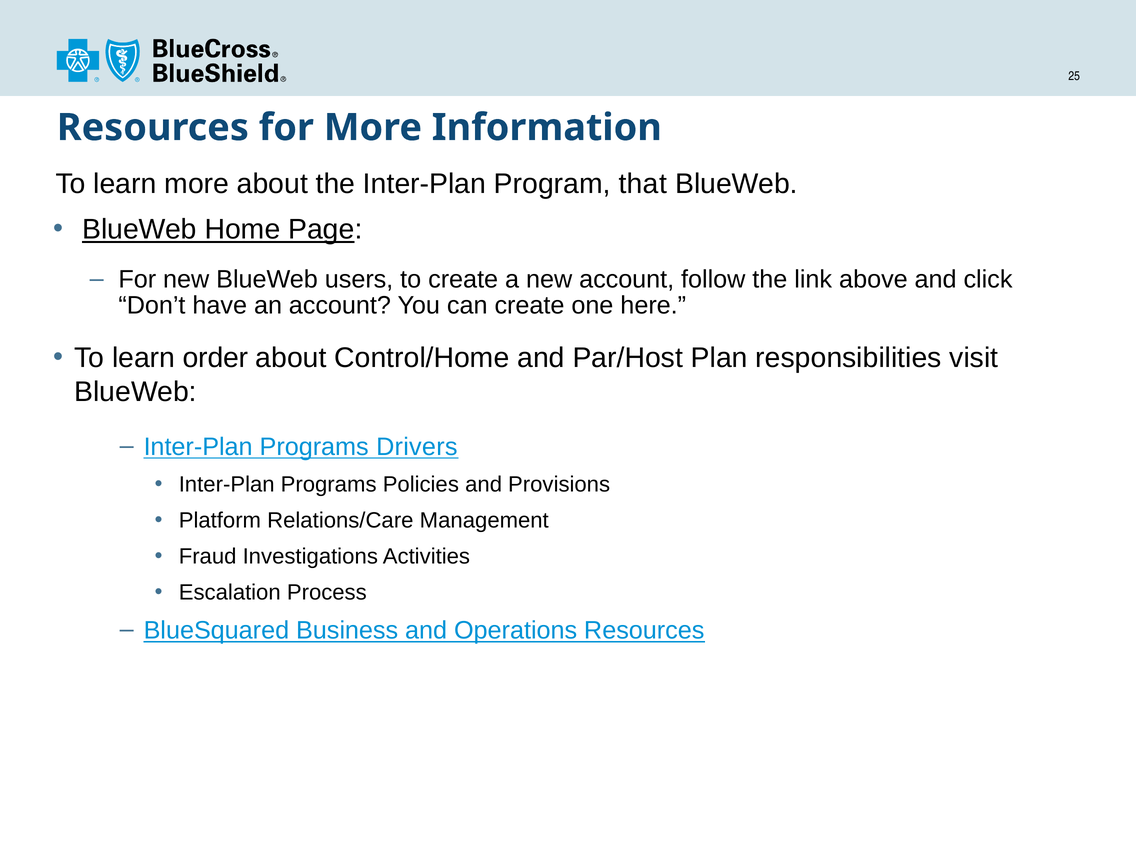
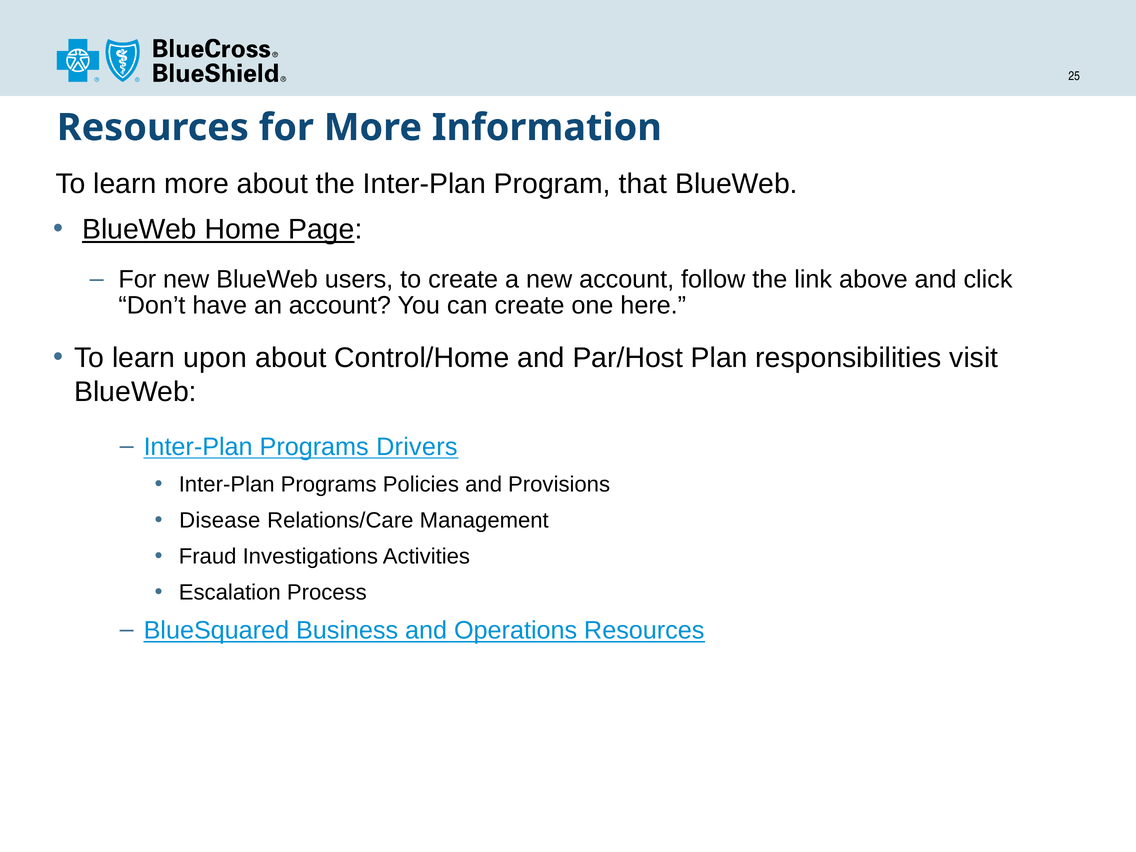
order: order -> upon
Platform: Platform -> Disease
